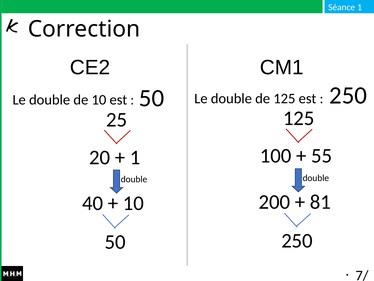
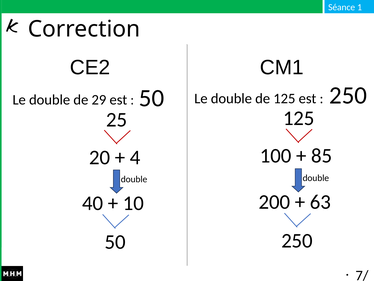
de 10: 10 -> 29
55: 55 -> 85
1 at (135, 157): 1 -> 4
81: 81 -> 63
